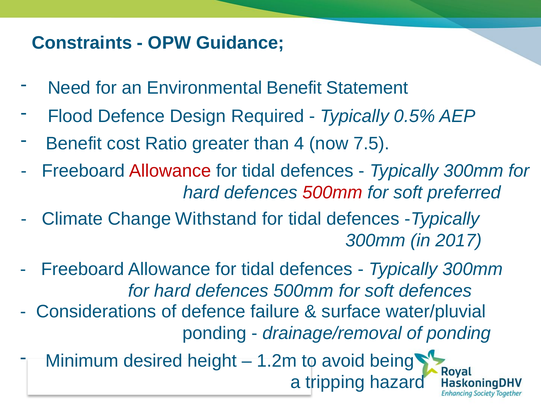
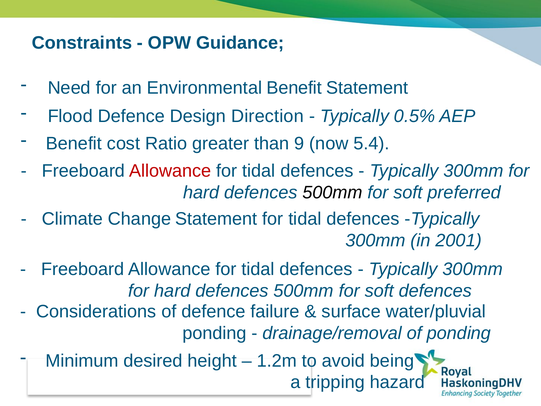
Required: Required -> Direction
4: 4 -> 9
7.5: 7.5 -> 5.4
500mm at (332, 192) colour: red -> black
Change Withstand: Withstand -> Statement
2017: 2017 -> 2001
